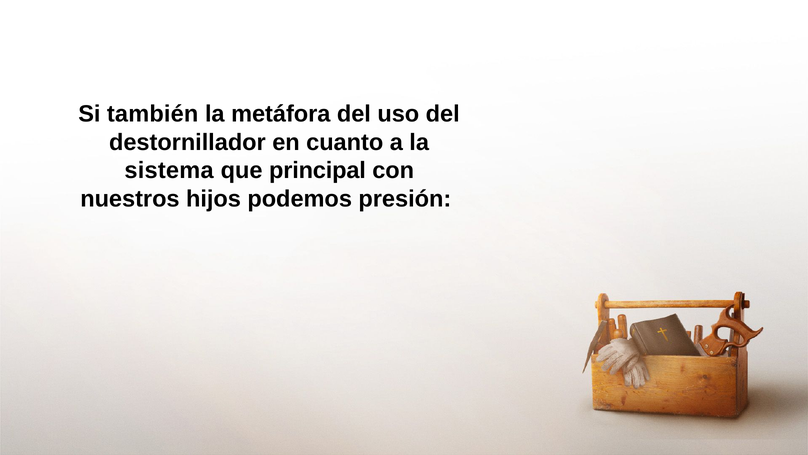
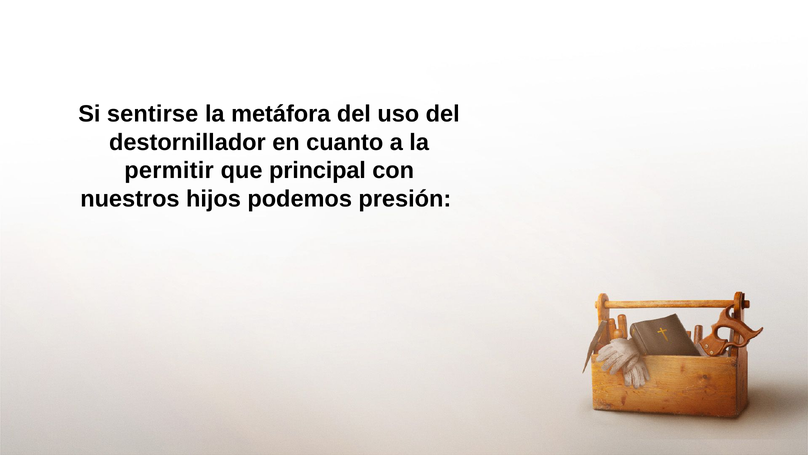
también: también -> sentirse
sistema: sistema -> permitir
